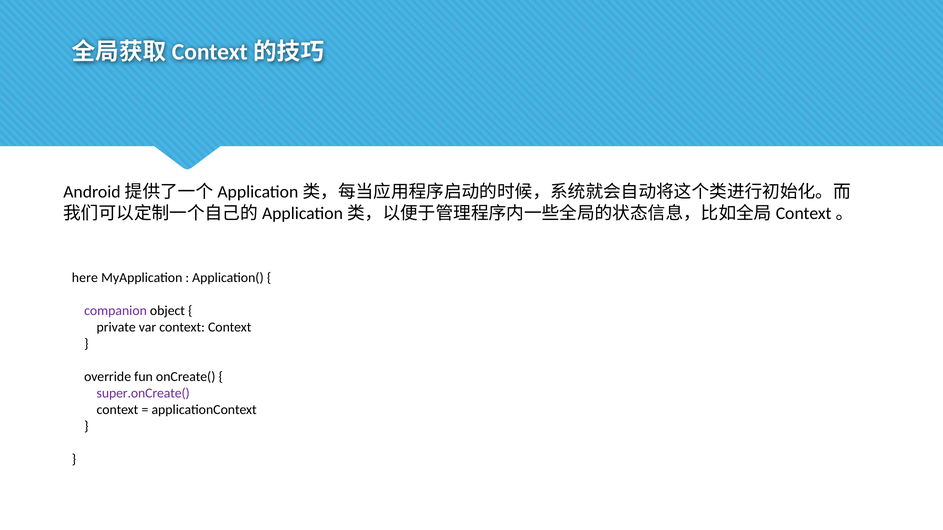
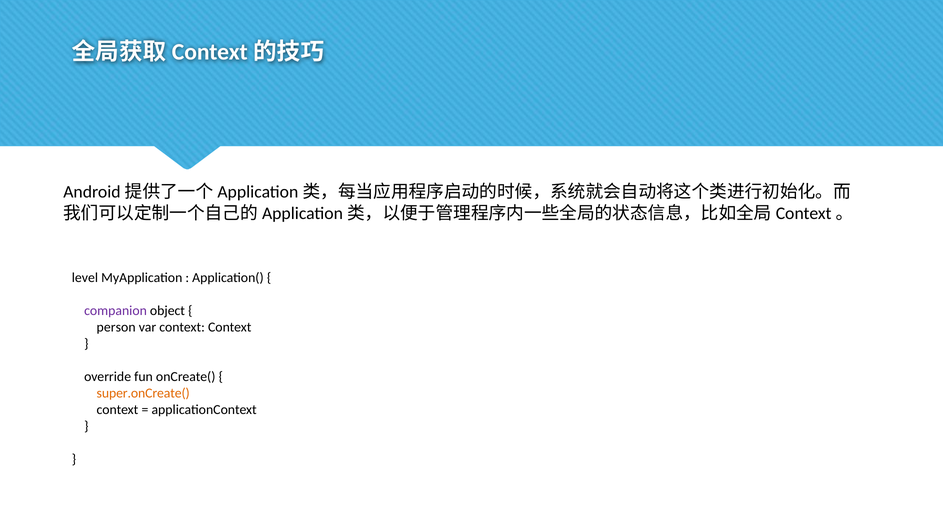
here: here -> level
private: private -> person
super.onCreate( colour: purple -> orange
